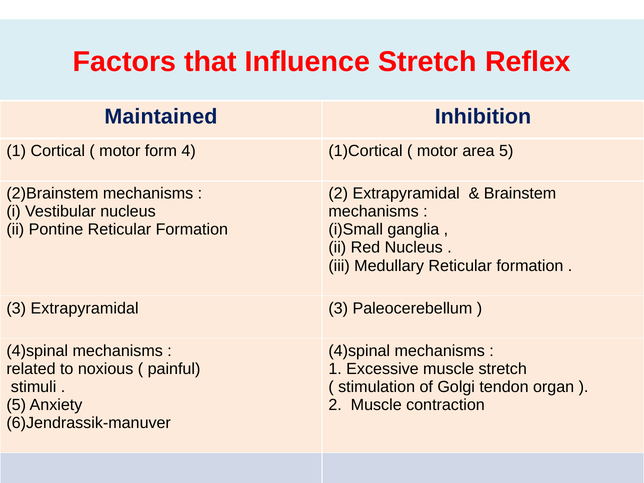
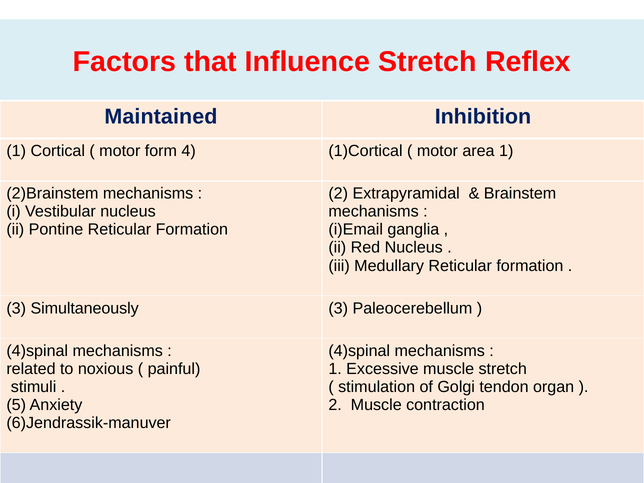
area 5: 5 -> 1
i)Small: i)Small -> i)Email
3 Extrapyramidal: Extrapyramidal -> Simultaneously
